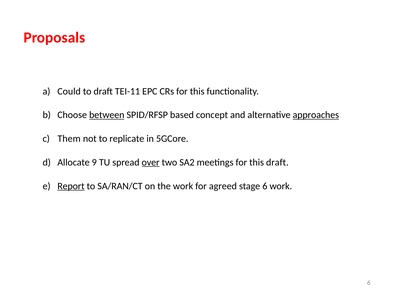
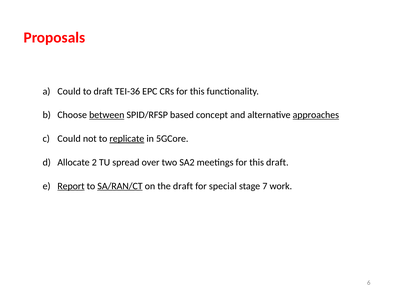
TEI-11: TEI-11 -> TEI-36
Them at (69, 138): Them -> Could
replicate underline: none -> present
9: 9 -> 2
over underline: present -> none
SA/RAN/CT underline: none -> present
the work: work -> draft
agreed: agreed -> special
stage 6: 6 -> 7
